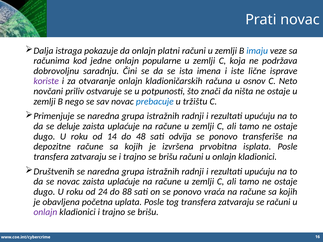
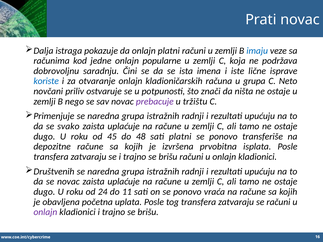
koriste colour: purple -> blue
u osnov: osnov -> grupa
prebacuje colour: blue -> purple
deluje: deluje -> svako
14: 14 -> 45
sati odvija: odvija -> platni
88: 88 -> 11
